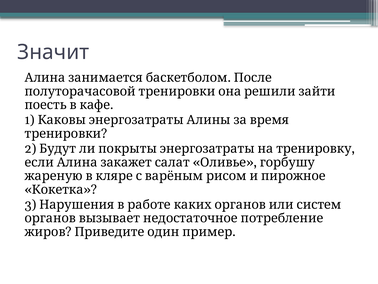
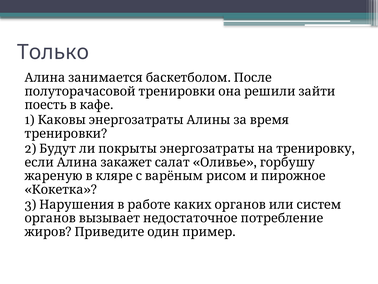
Значит: Значит -> Только
